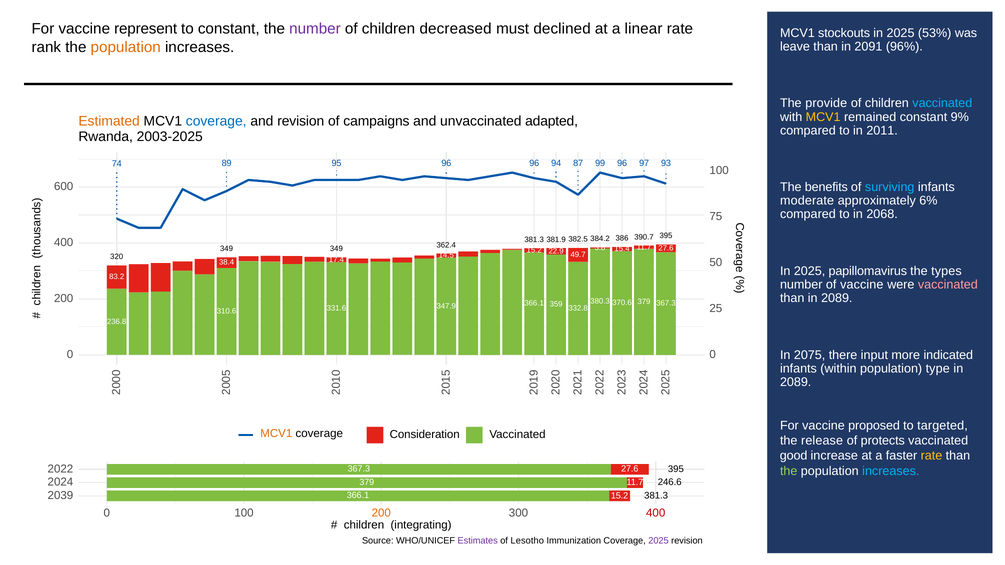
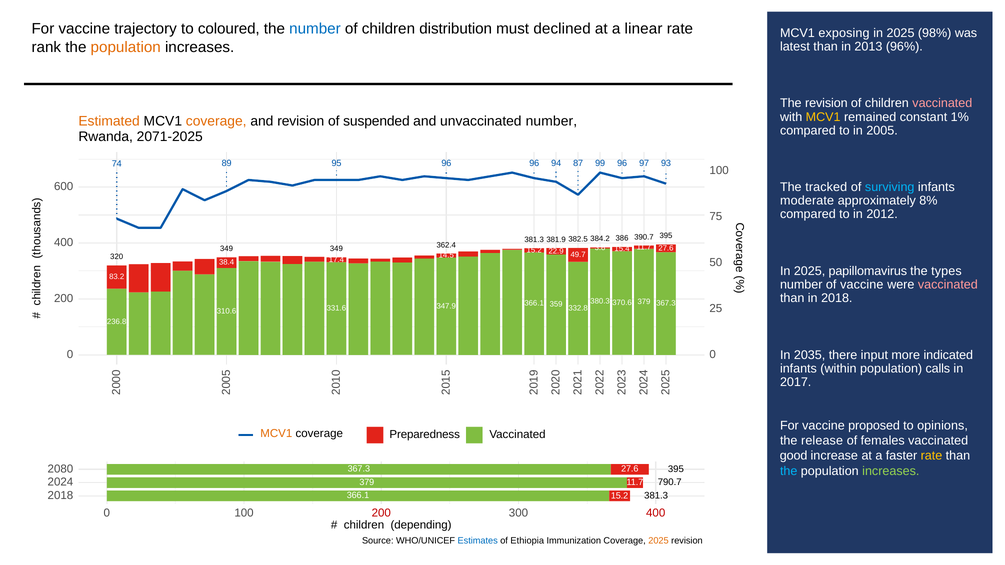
represent: represent -> trajectory
to constant: constant -> coloured
number at (315, 29) colour: purple -> blue
decreased: decreased -> distribution
stockouts: stockouts -> exposing
53%: 53% -> 98%
leave: leave -> latest
2091: 2091 -> 2013
The provide: provide -> revision
vaccinated at (942, 103) colour: light blue -> pink
9%: 9% -> 1%
coverage at (216, 121) colour: blue -> orange
campaigns: campaigns -> suspended
unvaccinated adapted: adapted -> number
2011: 2011 -> 2005
2003-2025: 2003-2025 -> 2071-2025
benefits: benefits -> tracked
6%: 6% -> 8%
2068: 2068 -> 2012
than in 2089: 2089 -> 2018
2075: 2075 -> 2035
type: type -> calls
2089 at (796, 382): 2089 -> 2017
targeted: targeted -> opinions
Consideration: Consideration -> Preparedness
protects: protects -> females
2022: 2022 -> 2080
the at (789, 471) colour: light green -> light blue
increases at (891, 471) colour: light blue -> light green
246.6: 246.6 -> 790.7
2039 at (60, 496): 2039 -> 2018
200 at (381, 513) colour: orange -> red
integrating: integrating -> depending
Estimates colour: purple -> blue
Lesotho: Lesotho -> Ethiopia
2025 at (659, 541) colour: purple -> orange
